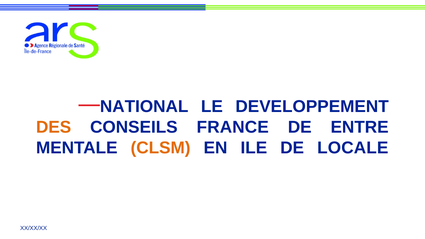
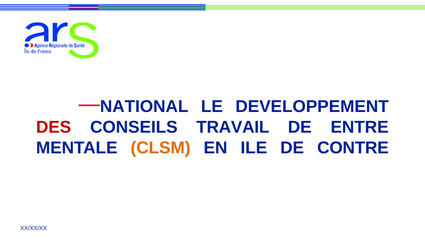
DES colour: orange -> red
FRANCE: FRANCE -> TRAVAIL
LOCALE: LOCALE -> CONTRE
